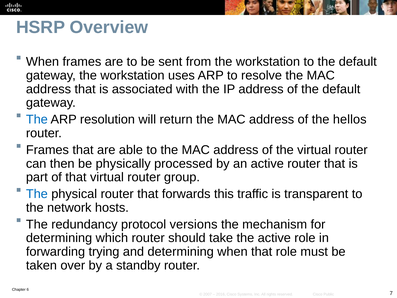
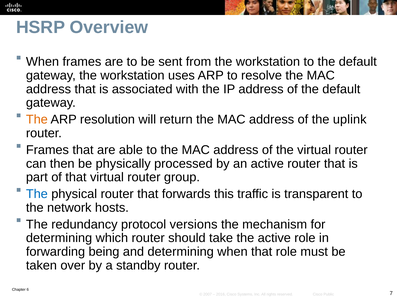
The at (37, 119) colour: blue -> orange
hellos: hellos -> uplink
trying: trying -> being
